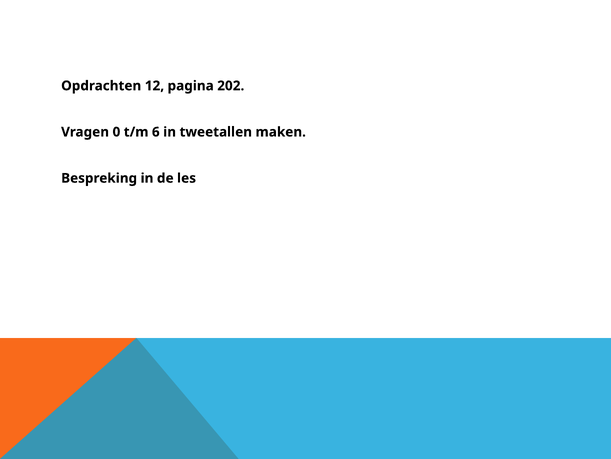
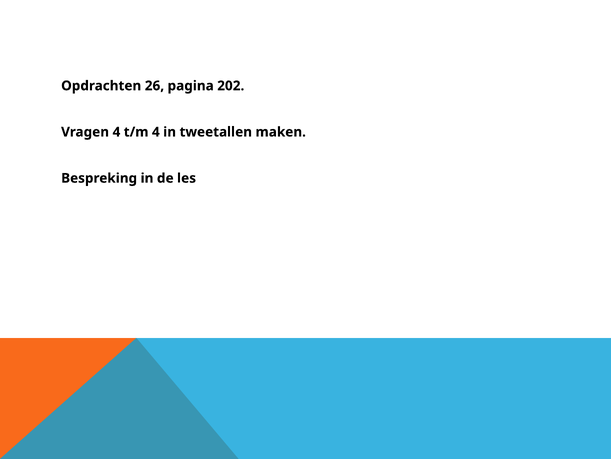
12: 12 -> 26
Vragen 0: 0 -> 4
t/m 6: 6 -> 4
